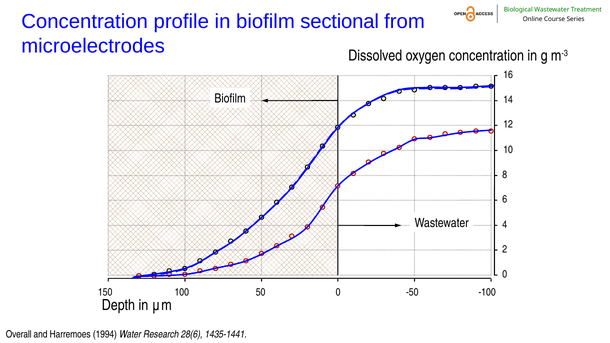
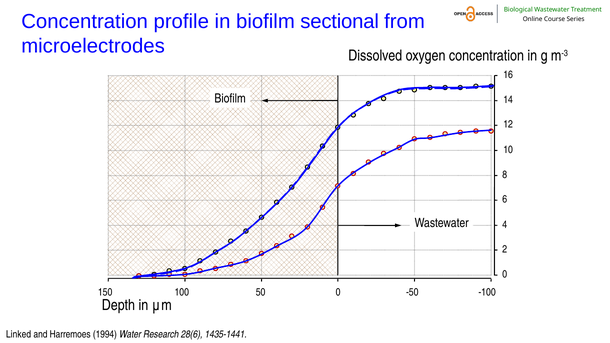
Overall: Overall -> Linked
